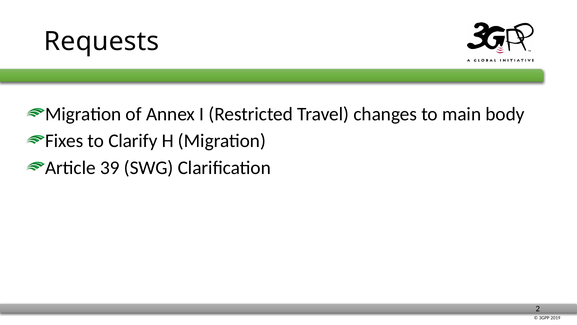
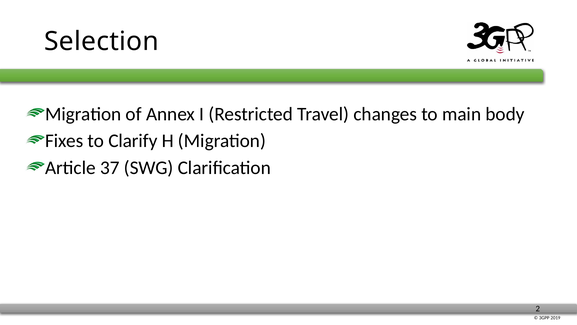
Requests: Requests -> Selection
39: 39 -> 37
